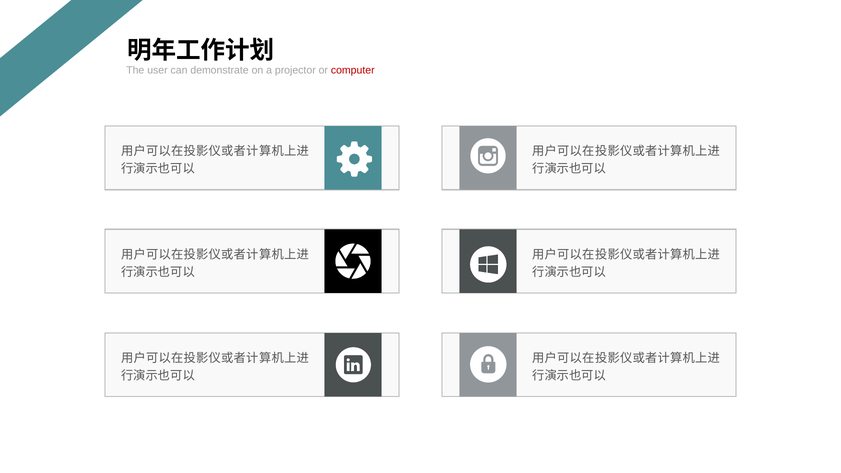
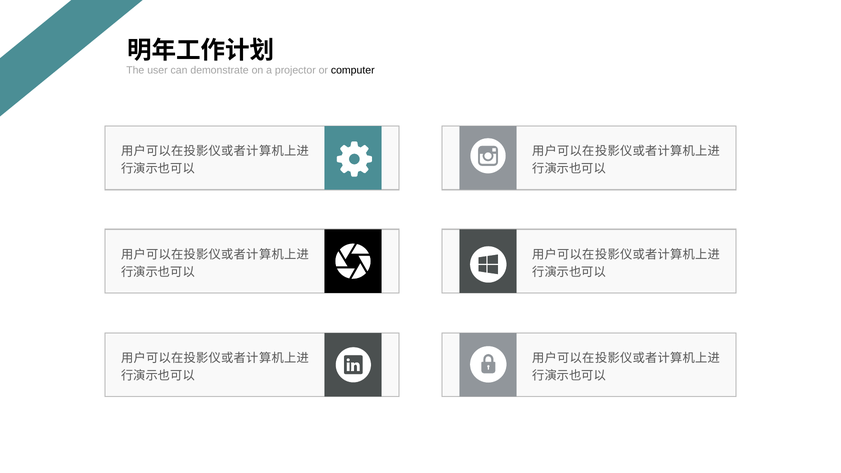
computer colour: red -> black
